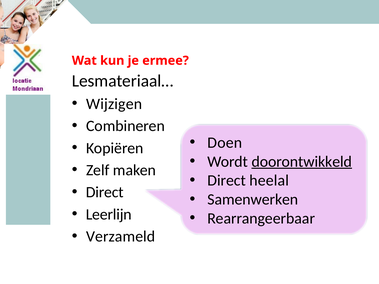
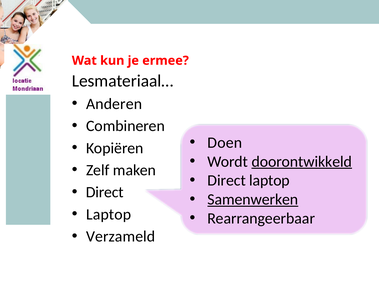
Wijzigen: Wijzigen -> Anderen
Direct heelal: heelal -> laptop
Samenwerken underline: none -> present
Leerlijn at (109, 215): Leerlijn -> Laptop
